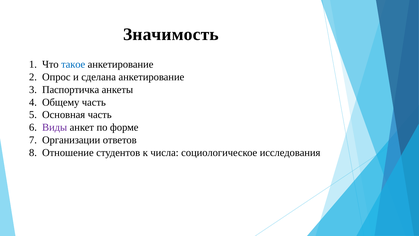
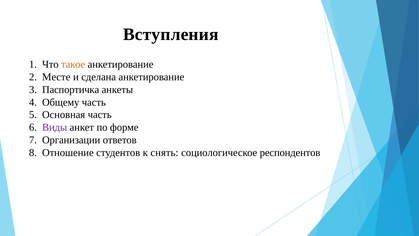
Значимость: Значимость -> Вступления
такое colour: blue -> orange
Опрос: Опрос -> Месте
числа: числа -> снять
исследования: исследования -> респондентов
